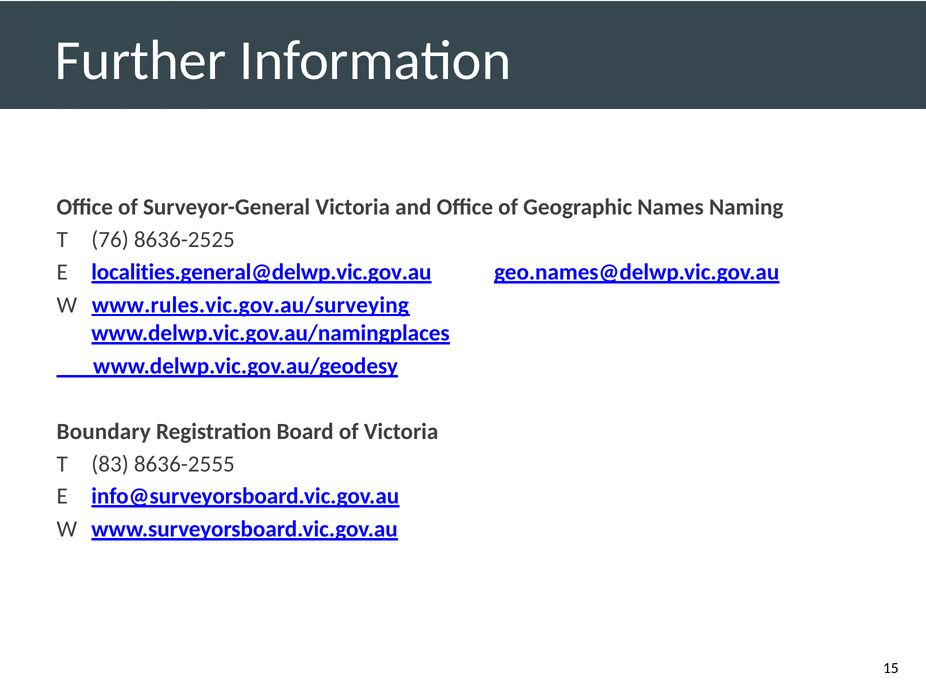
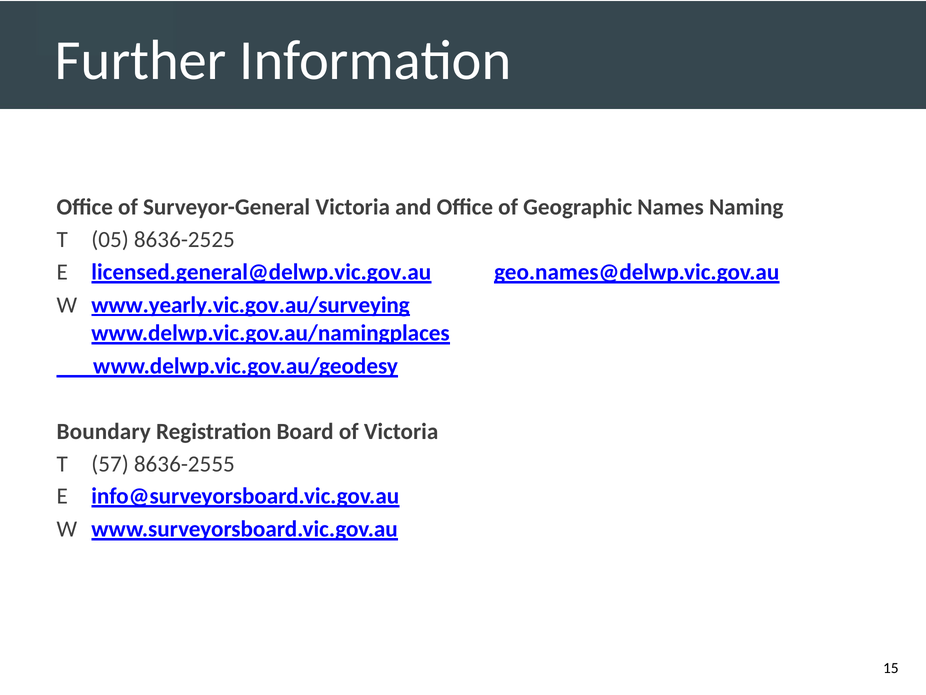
76: 76 -> 05
localities.general@delwp.vic.gov.au: localities.general@delwp.vic.gov.au -> licensed.general@delwp.vic.gov.au
www.rules.vic.gov.au/surveying: www.rules.vic.gov.au/surveying -> www.yearly.vic.gov.au/surveying
83: 83 -> 57
